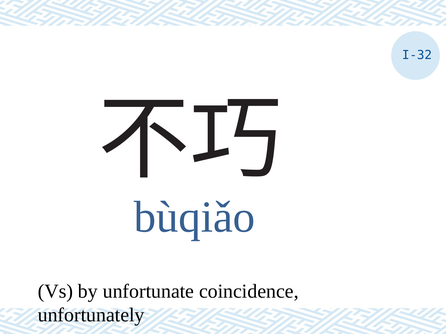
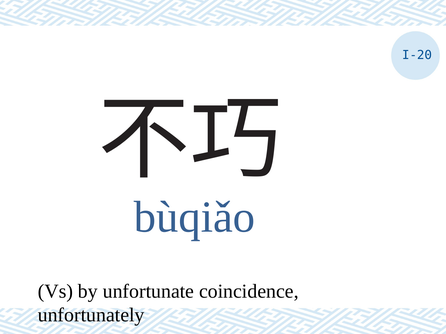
I-32: I-32 -> I-20
